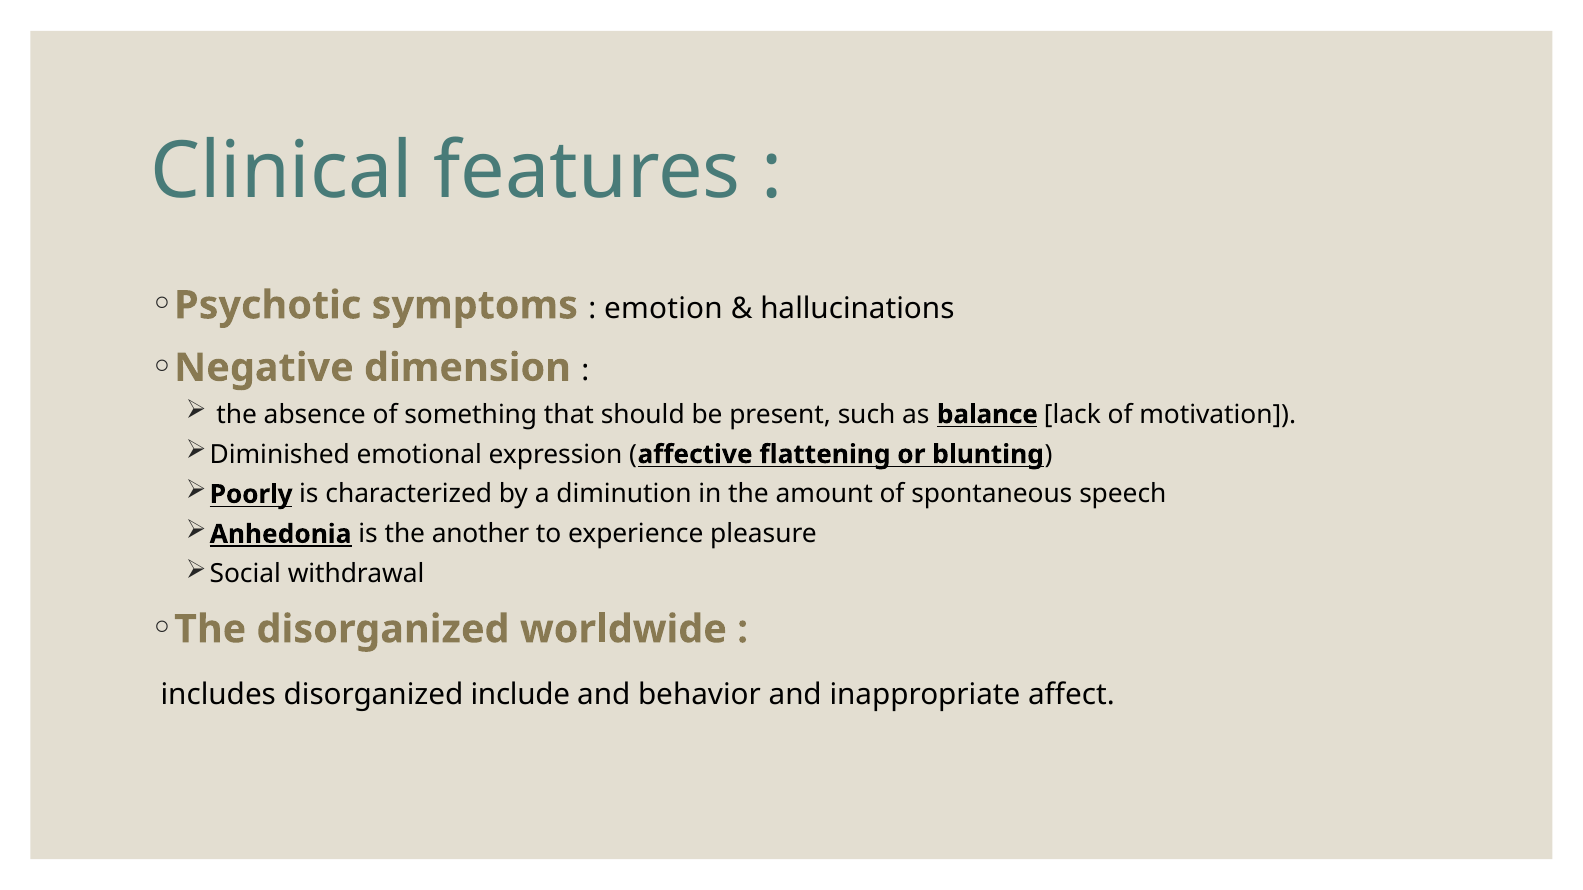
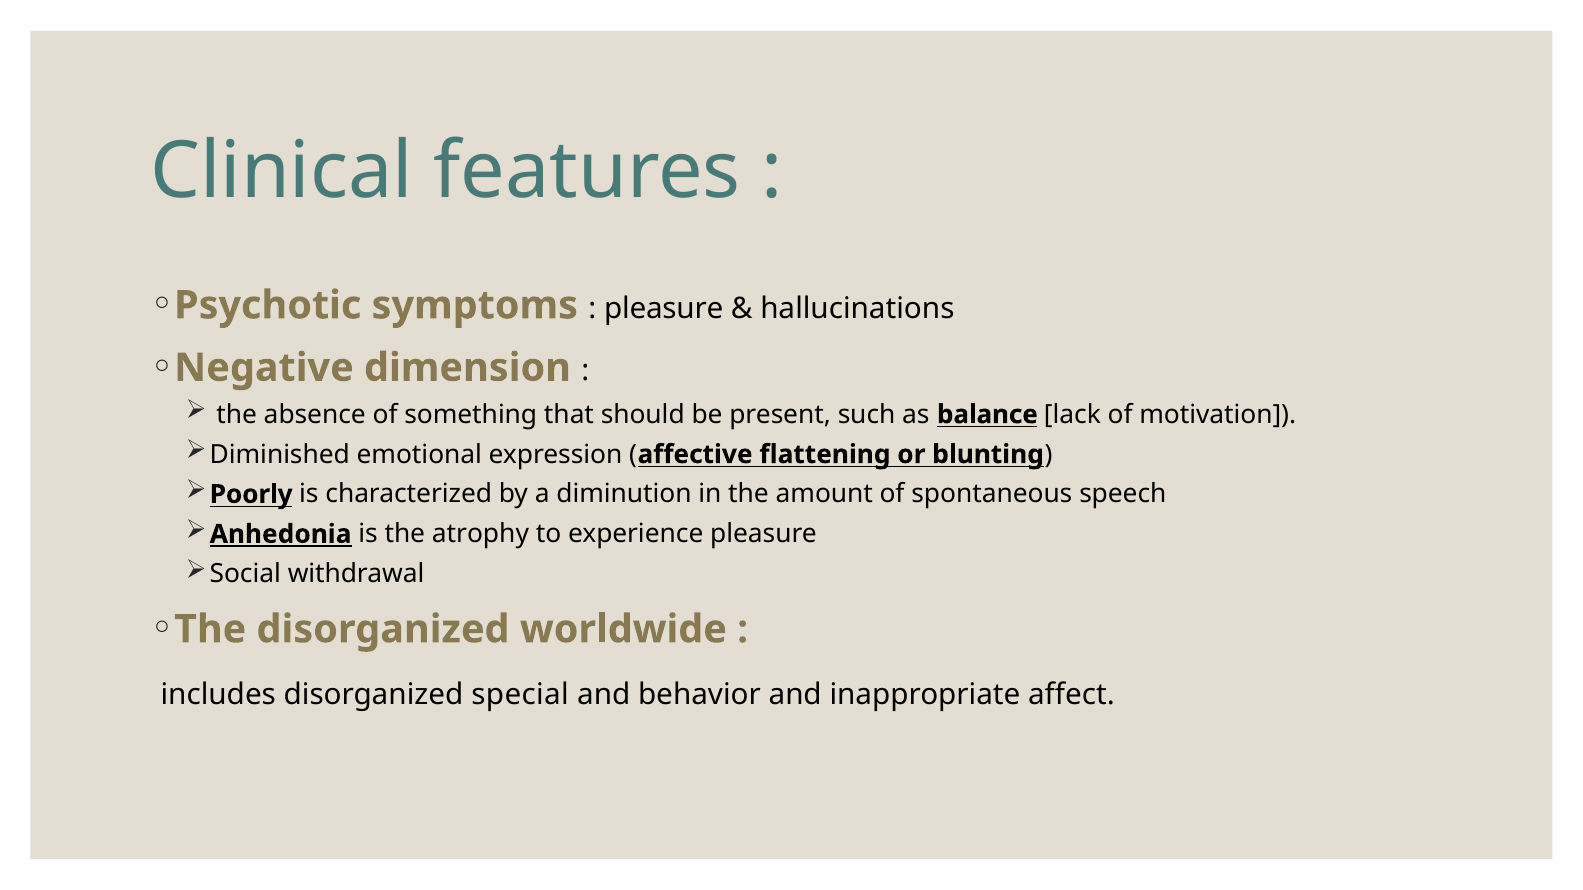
emotion at (663, 309): emotion -> pleasure
another: another -> atrophy
include: include -> special
